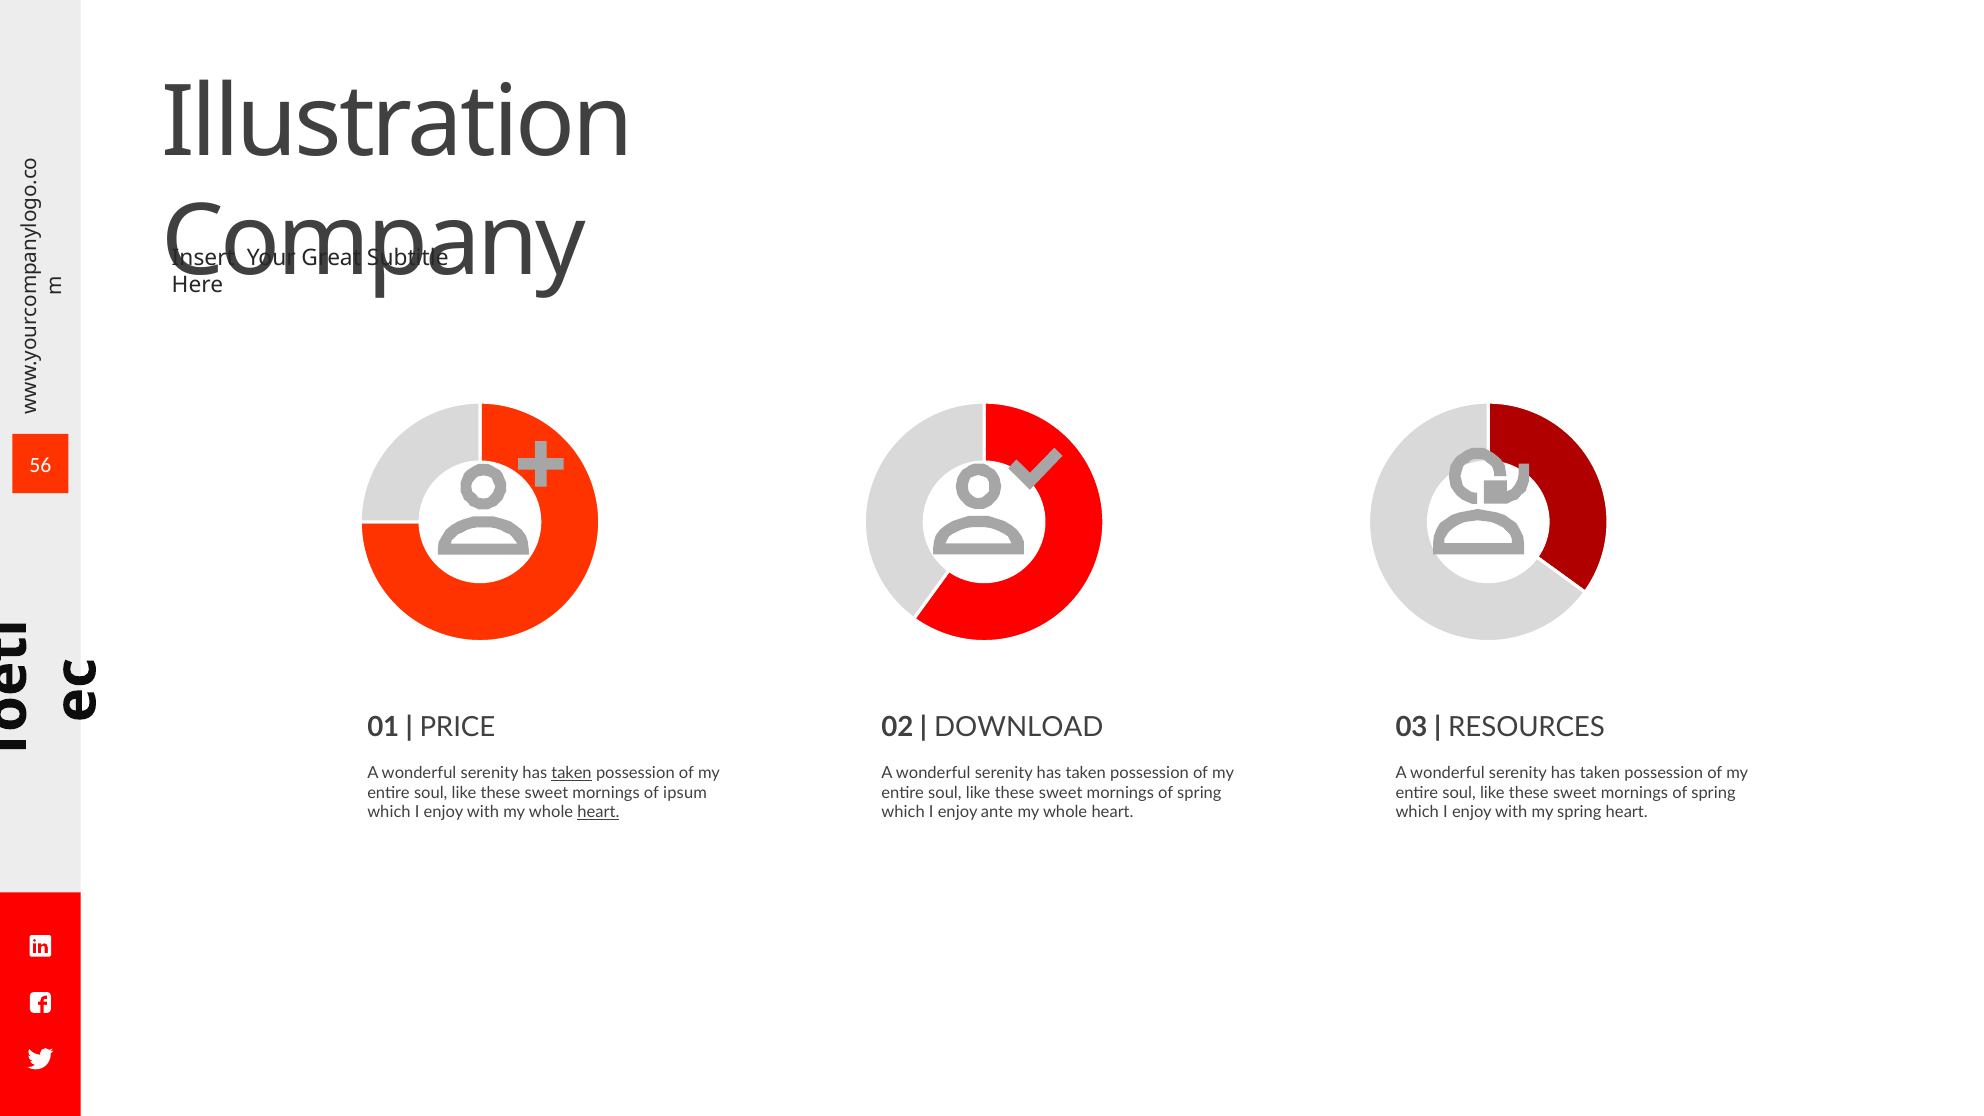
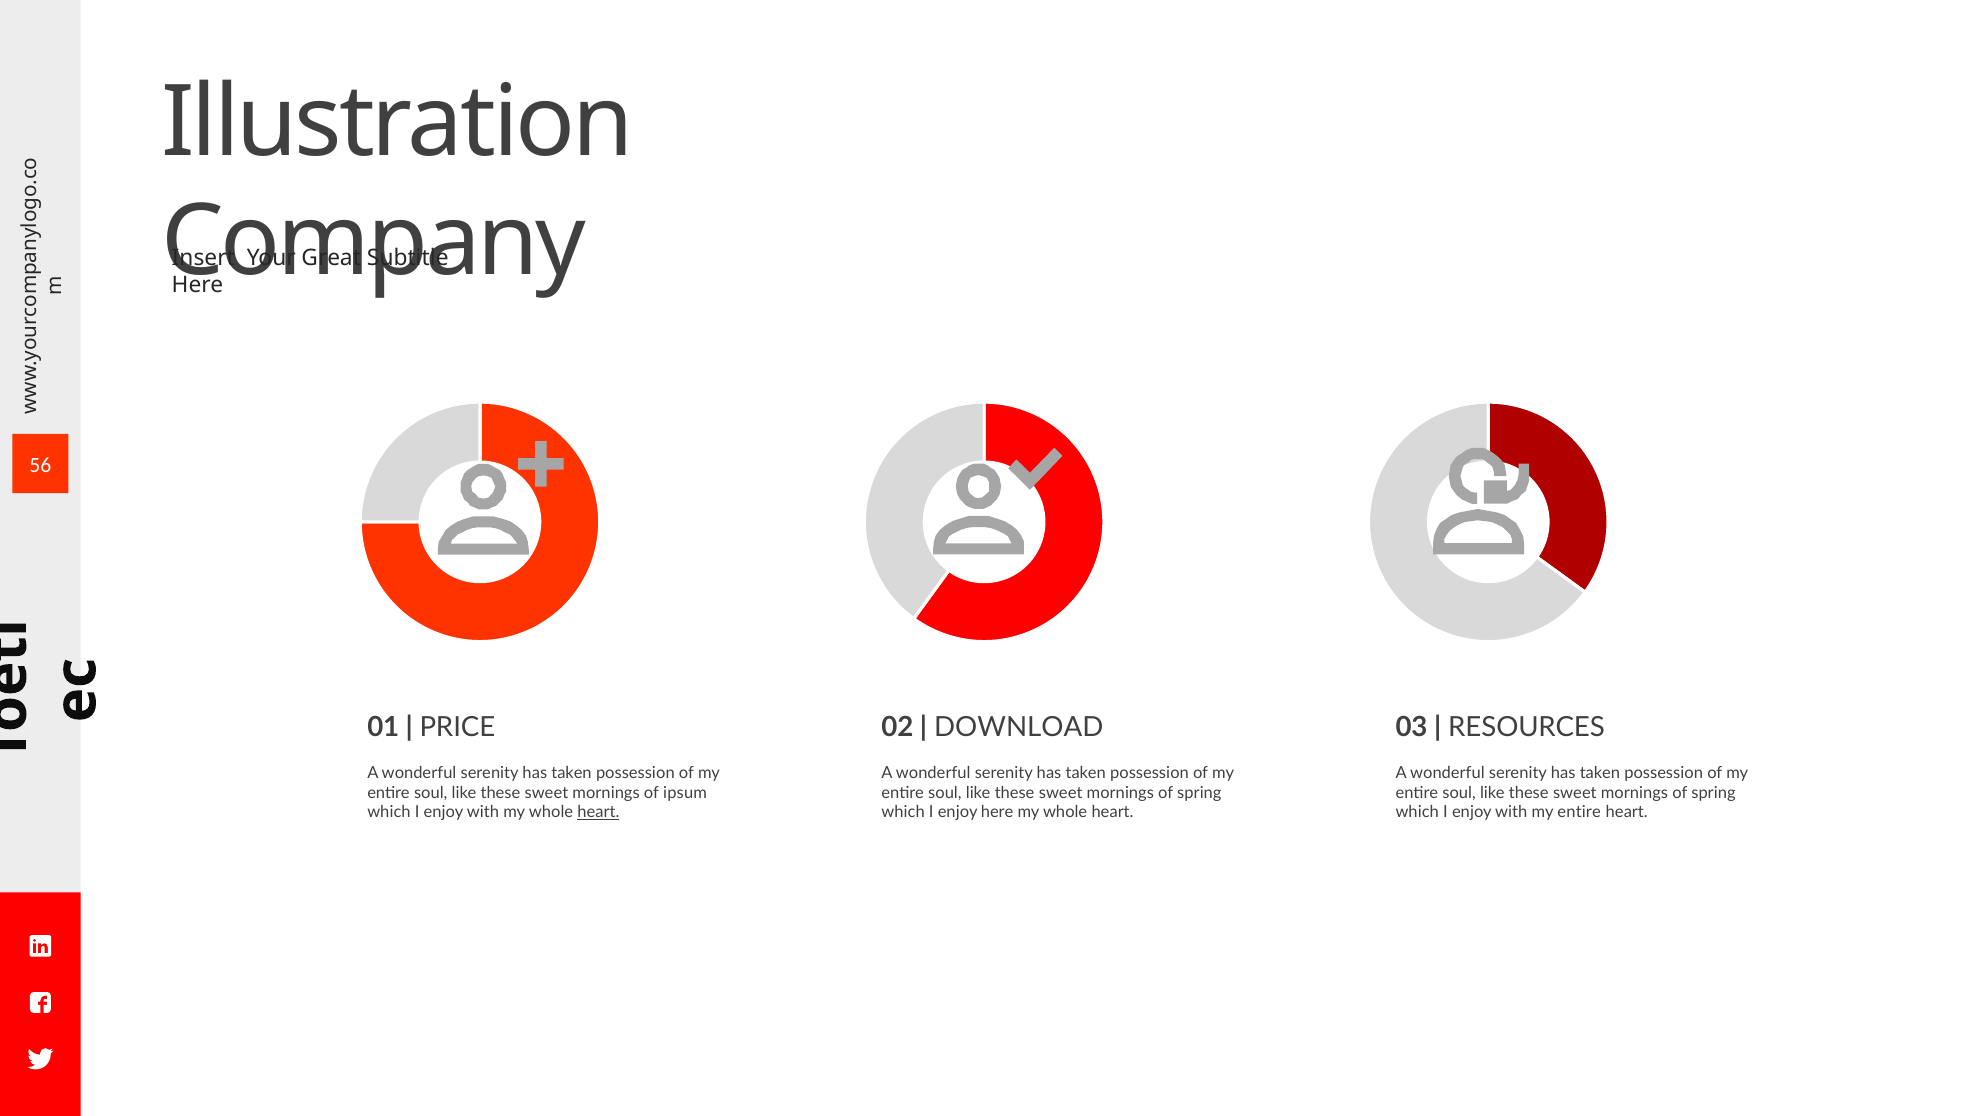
taken at (572, 773) underline: present -> none
enjoy ante: ante -> here
with my spring: spring -> entire
